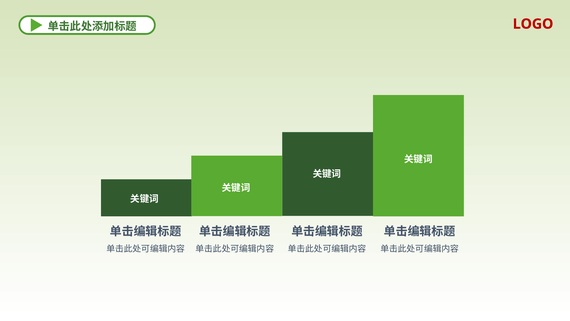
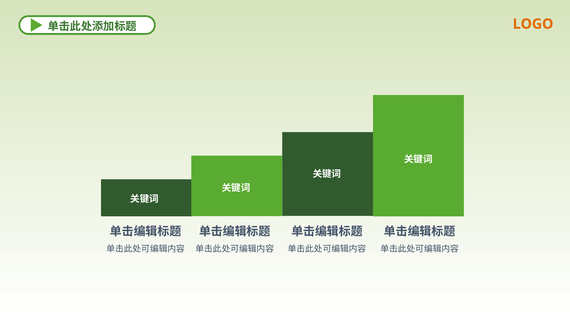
LOGO colour: red -> orange
